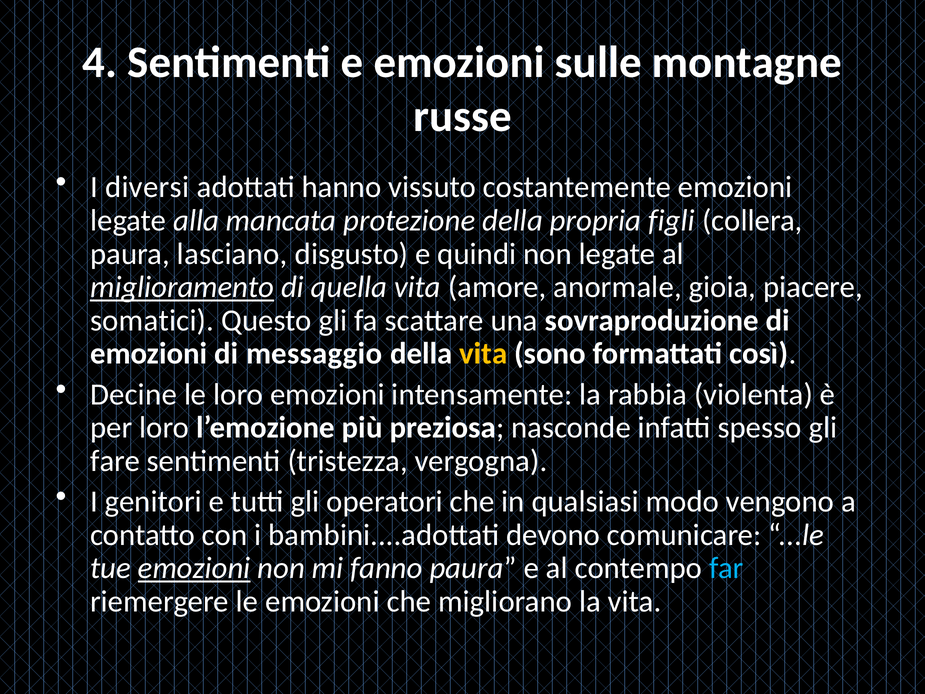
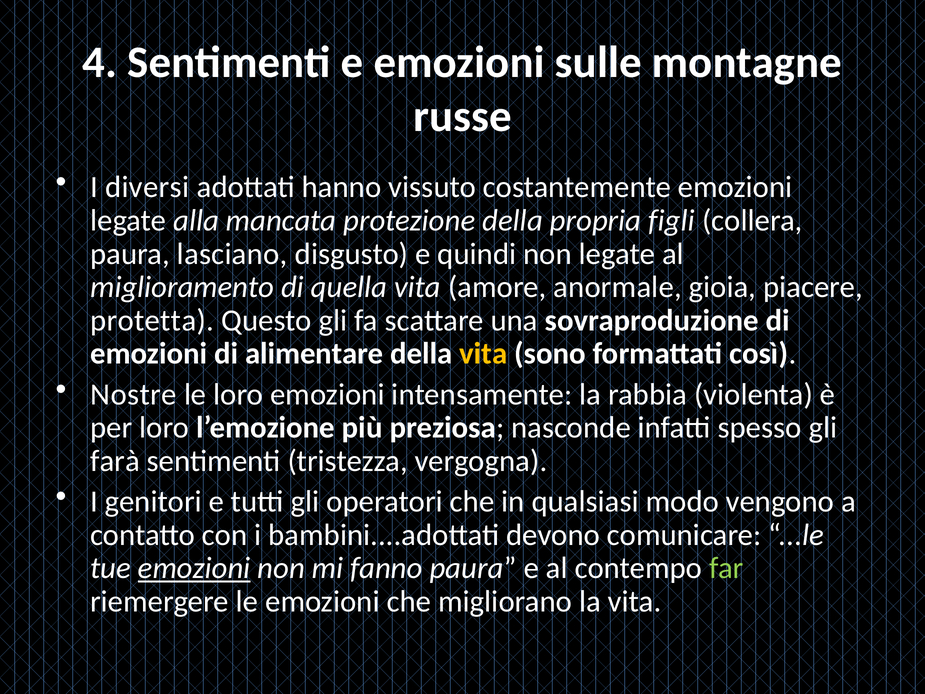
miglioramento underline: present -> none
somatici: somatici -> protetta
messaggio: messaggio -> alimentare
Decine: Decine -> Nostre
fare: fare -> farà
far colour: light blue -> light green
